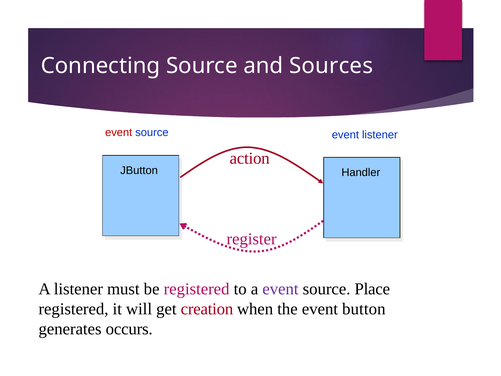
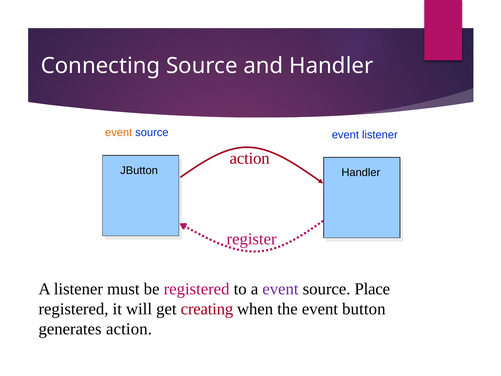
and Sources: Sources -> Handler
event at (119, 132) colour: red -> orange
creation: creation -> creating
generates occurs: occurs -> action
